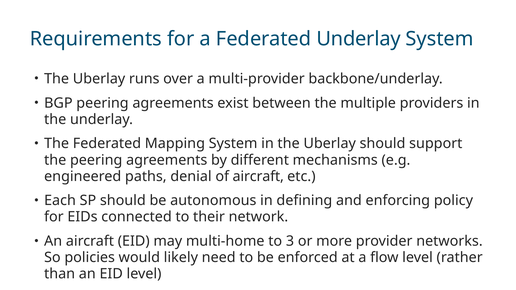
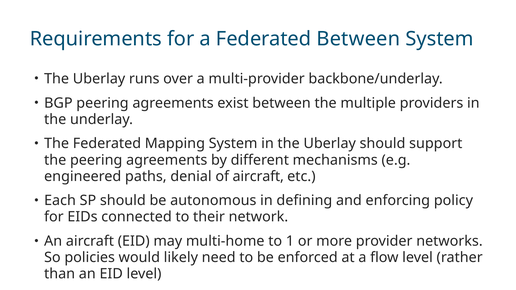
Federated Underlay: Underlay -> Between
3: 3 -> 1
